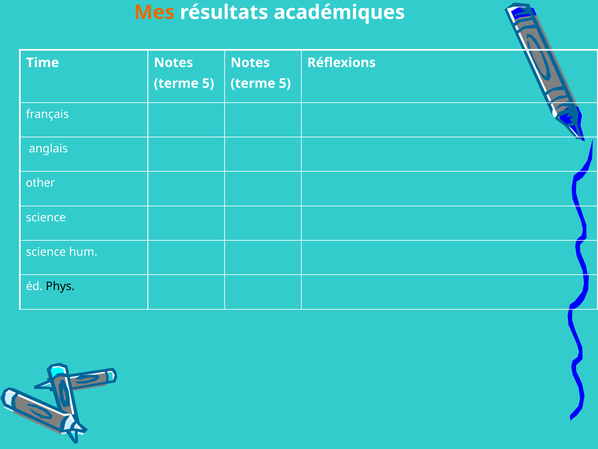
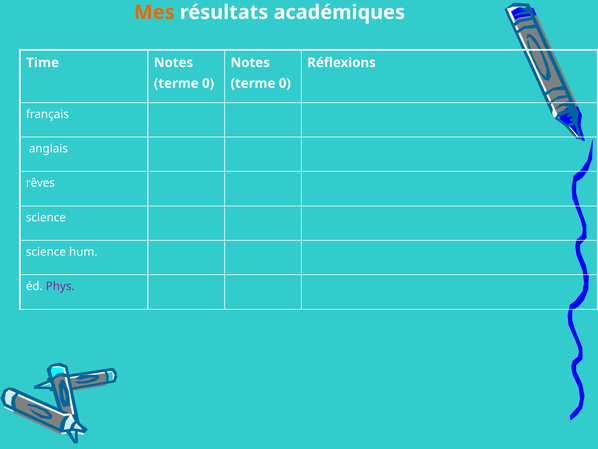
5 at (208, 83): 5 -> 0
5 at (285, 83): 5 -> 0
other: other -> rêves
Phys colour: black -> purple
